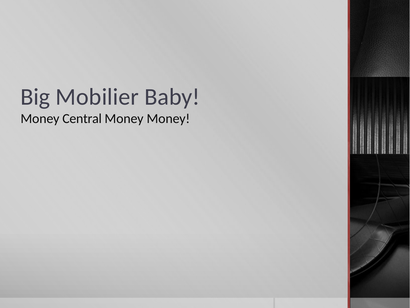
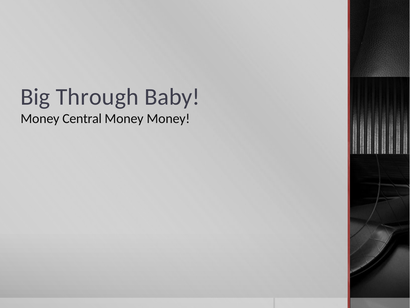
Mobilier: Mobilier -> Through
